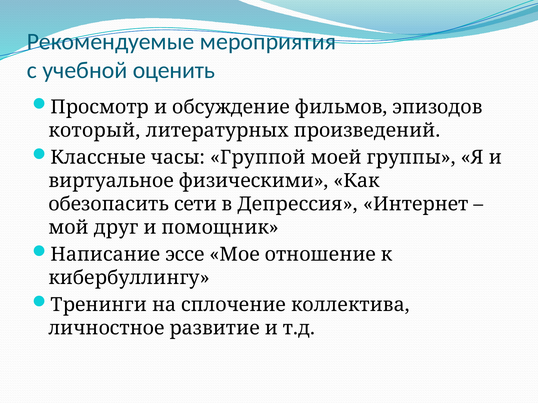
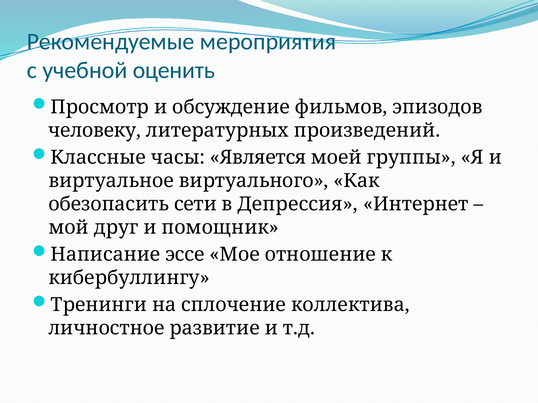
который: который -> человеку
Группой: Группой -> Является
физическими: физическими -> виртуального
